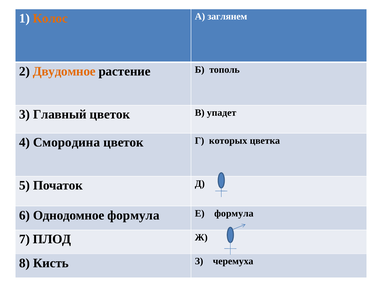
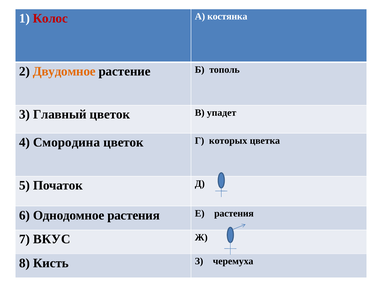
Колос colour: orange -> red
заглянем: заглянем -> костянка
Однодомное формула: формула -> растения
Е формула: формула -> растения
ПЛОД: ПЛОД -> ВКУС
